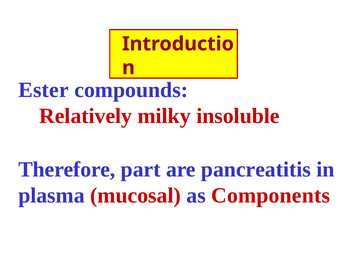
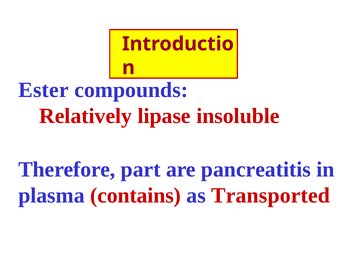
milky: milky -> lipase
mucosal: mucosal -> contains
Components: Components -> Transported
